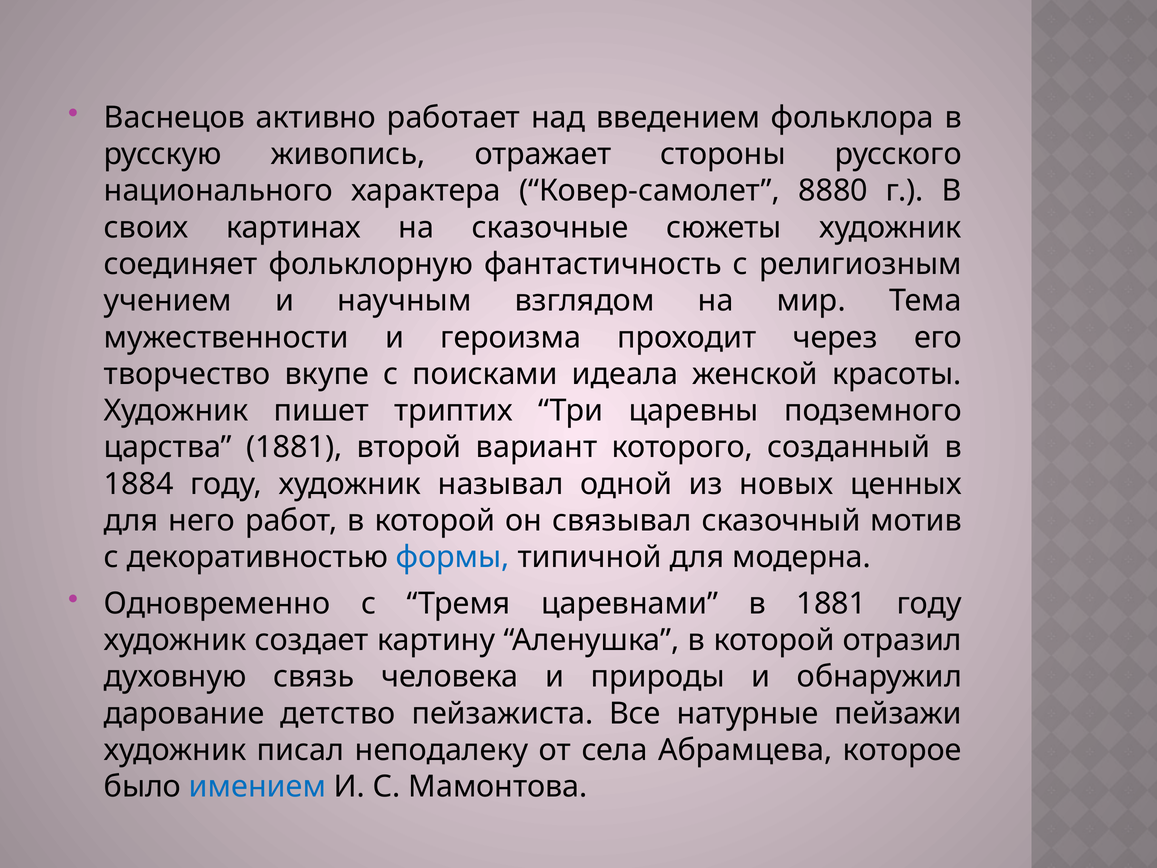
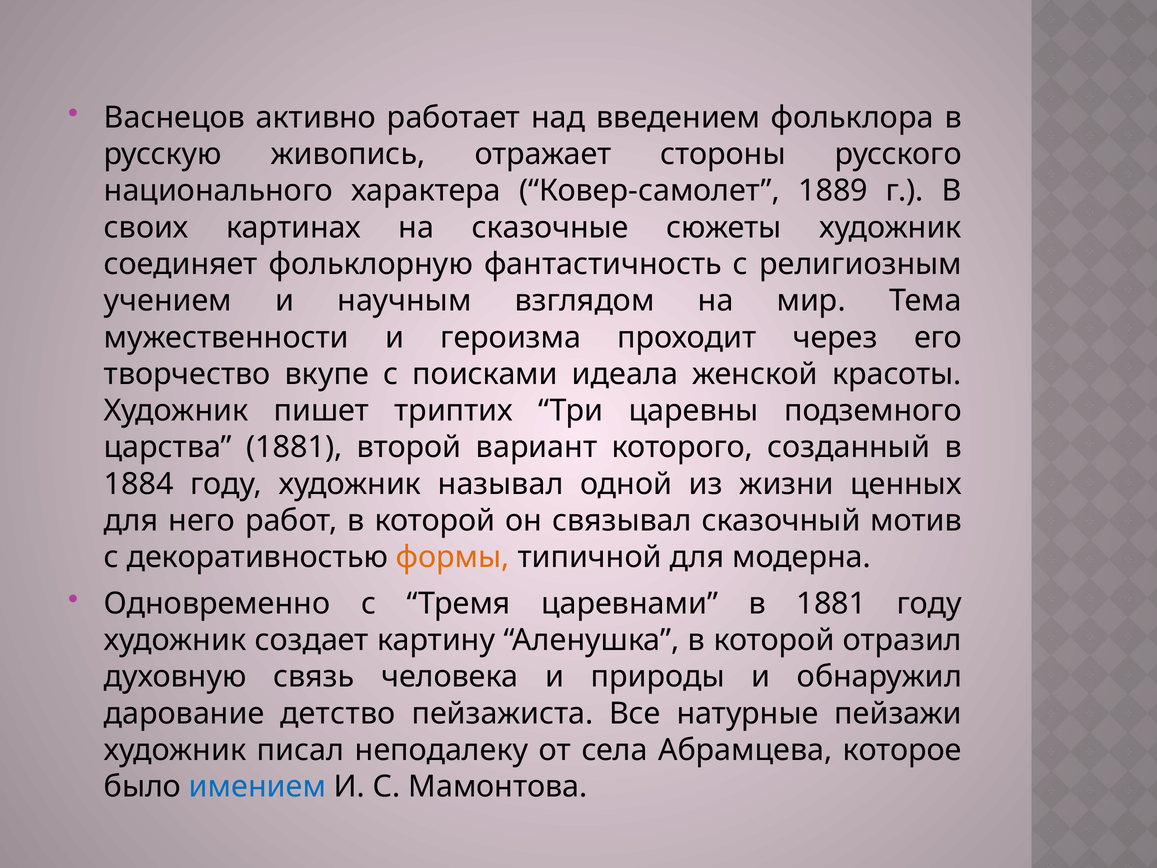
8880: 8880 -> 1889
новых: новых -> жизни
формы colour: blue -> orange
